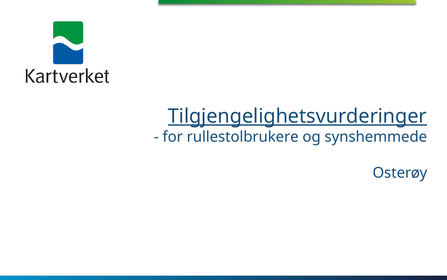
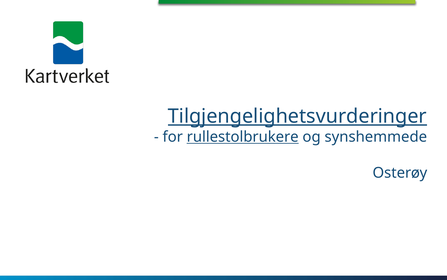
rullestolbrukere underline: none -> present
